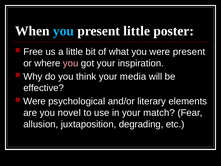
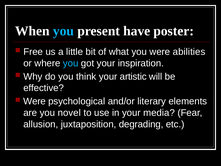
present little: little -> have
were present: present -> abilities
you at (71, 63) colour: pink -> light blue
media: media -> artistic
match: match -> media
